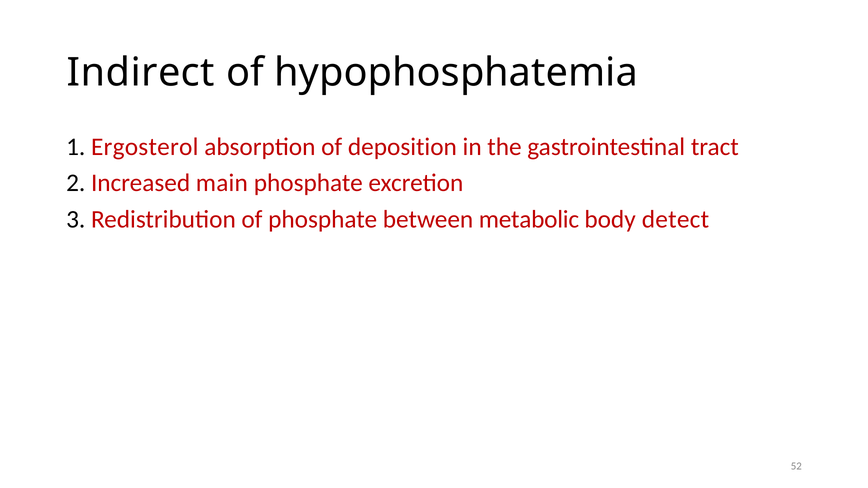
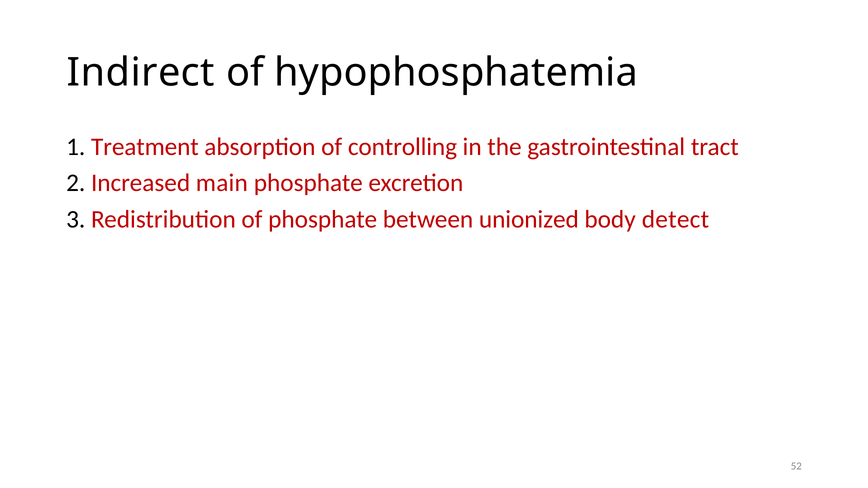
Ergosterol: Ergosterol -> Treatment
deposition: deposition -> controlling
metabolic: metabolic -> unionized
